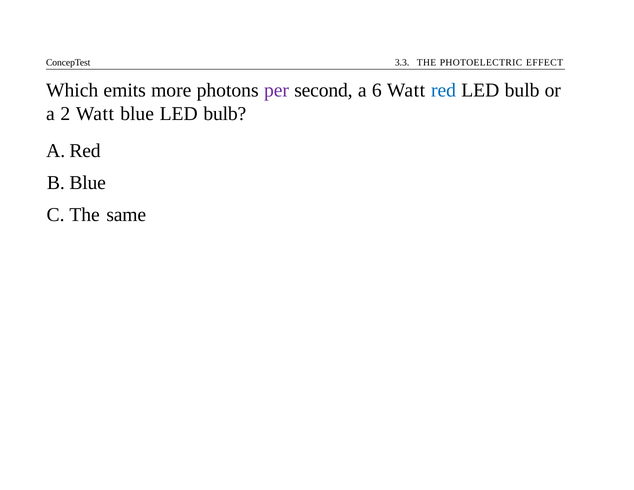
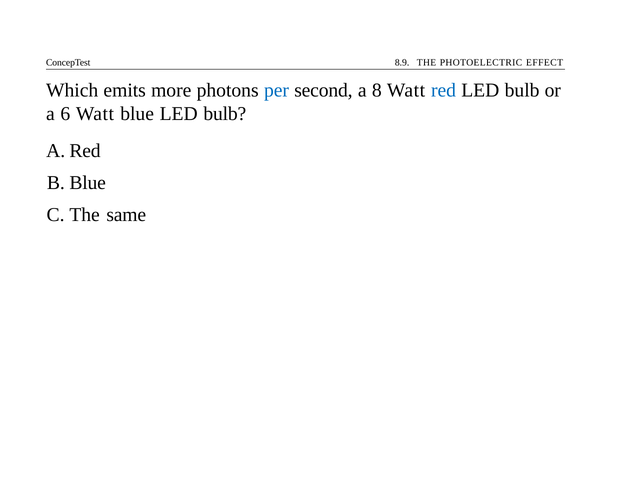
3.3: 3.3 -> 8.9
per colour: purple -> blue
6: 6 -> 8
2: 2 -> 6
